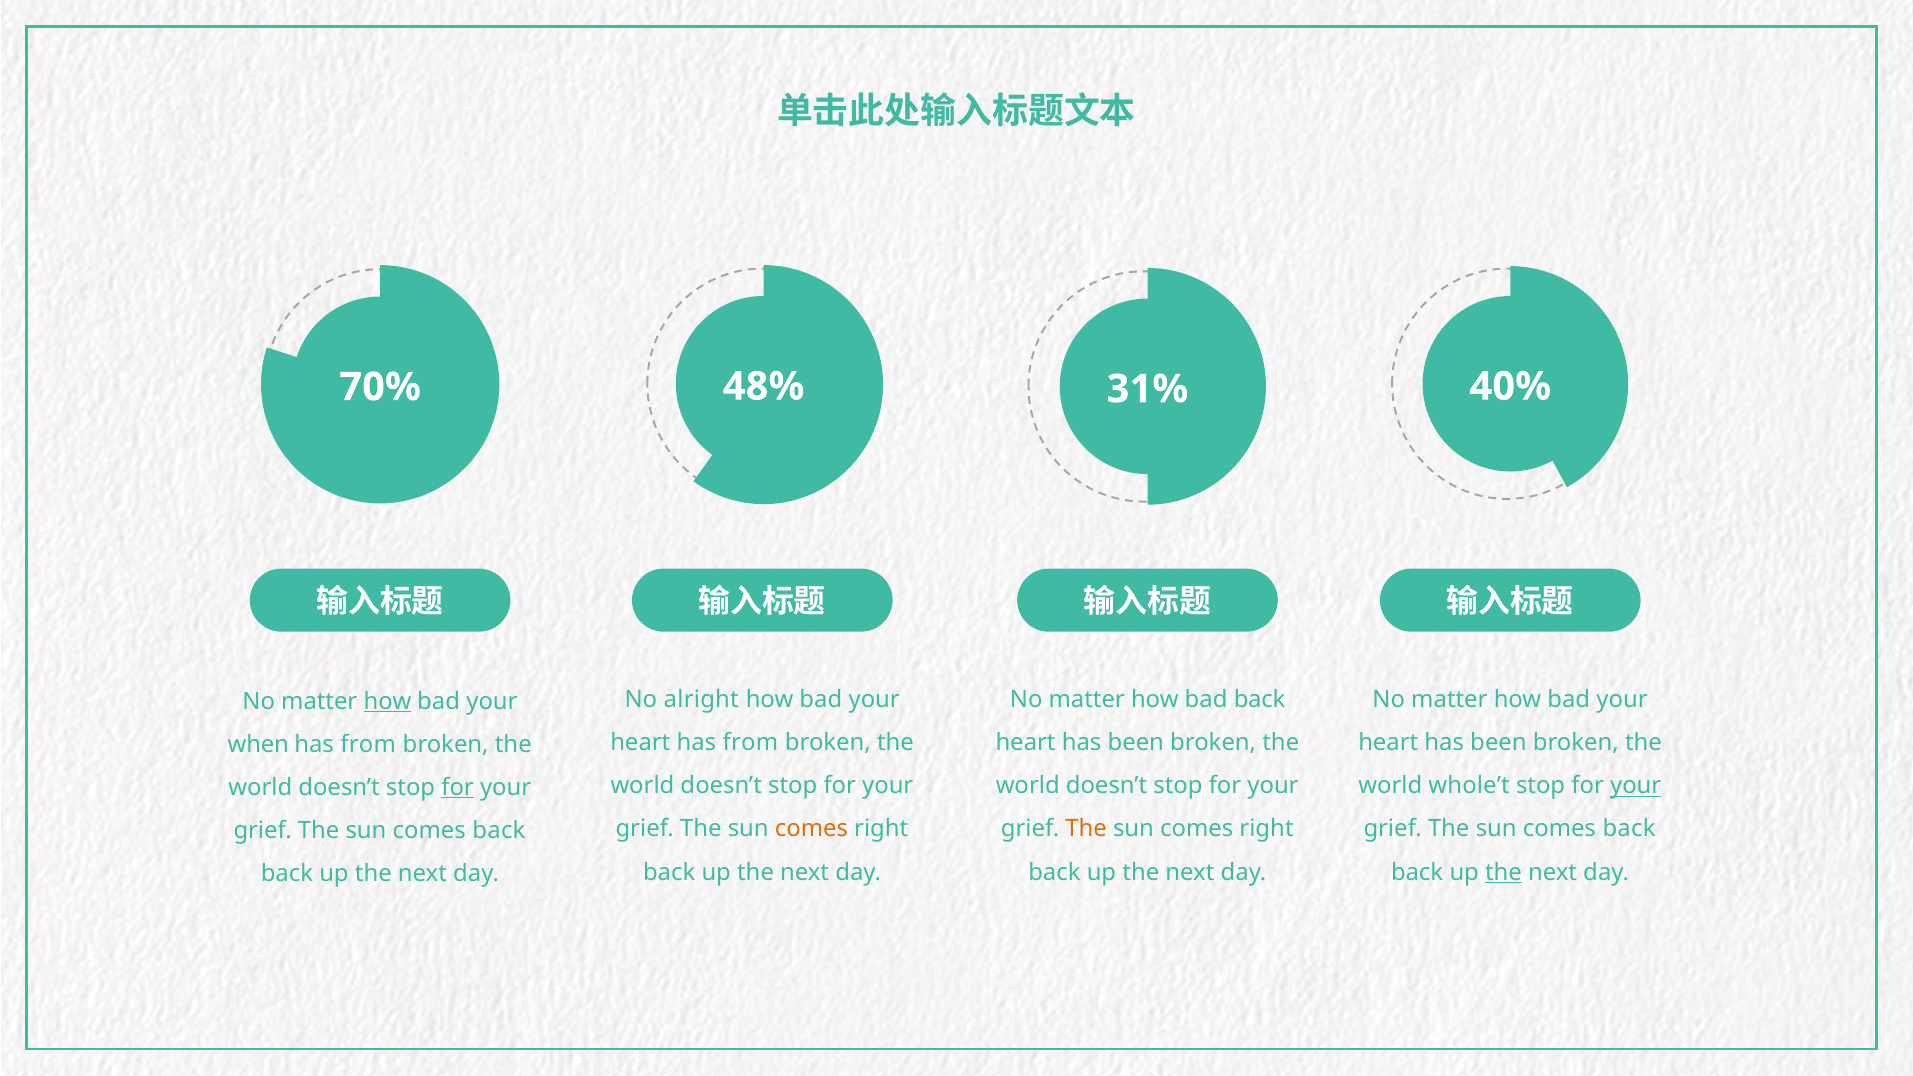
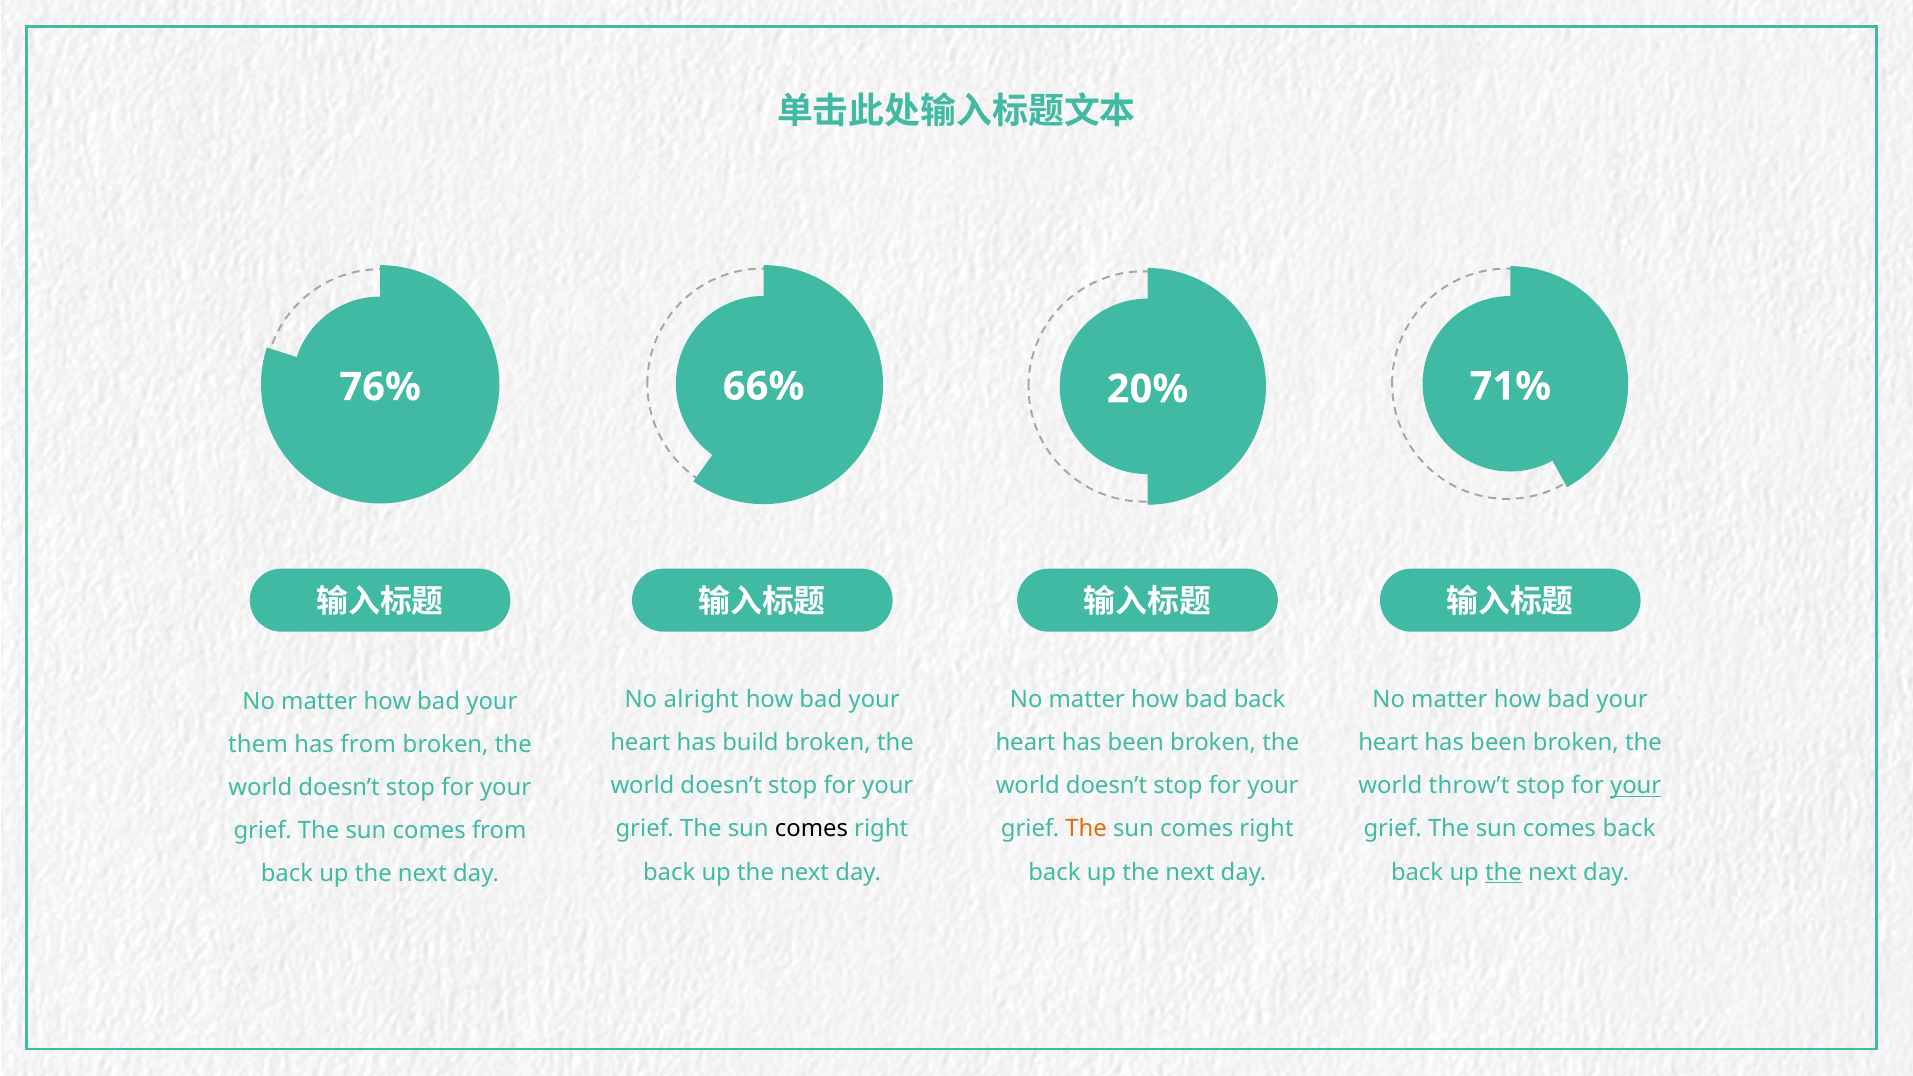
48%: 48% -> 66%
40%: 40% -> 71%
70%: 70% -> 76%
31%: 31% -> 20%
how at (388, 701) underline: present -> none
heart has from: from -> build
when: when -> them
whole’t: whole’t -> throw’t
for at (458, 787) underline: present -> none
comes at (811, 829) colour: orange -> black
back at (499, 830): back -> from
